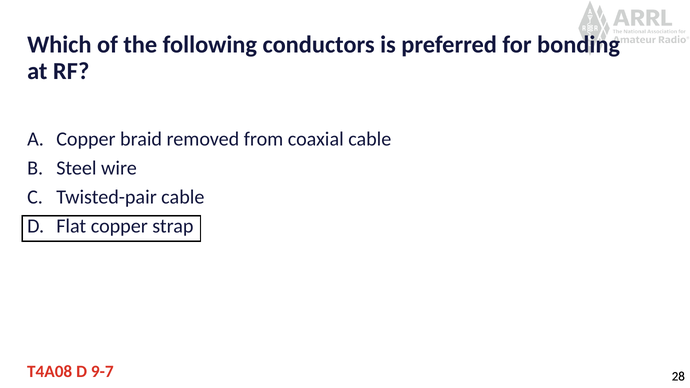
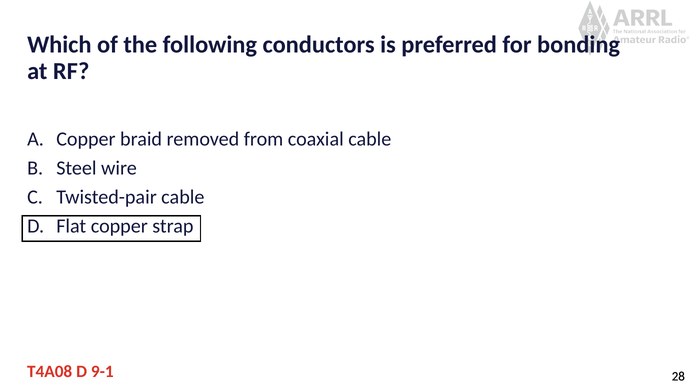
9-7: 9-7 -> 9-1
